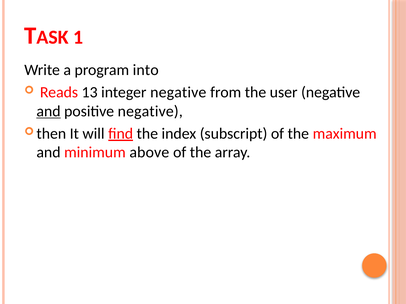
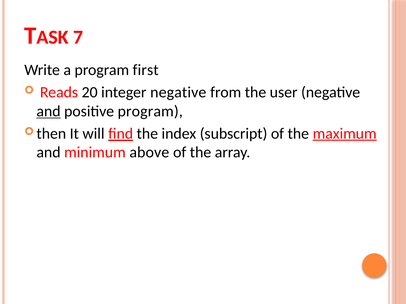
1: 1 -> 7
into: into -> first
13: 13 -> 20
positive negative: negative -> program
maximum underline: none -> present
